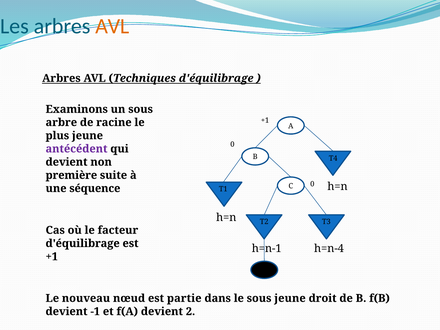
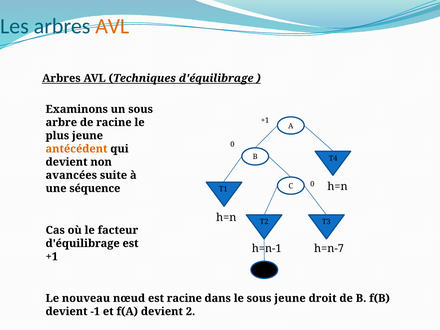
antécédent colour: purple -> orange
première: première -> avancées
h=n-4: h=n-4 -> h=n-7
est partie: partie -> racine
